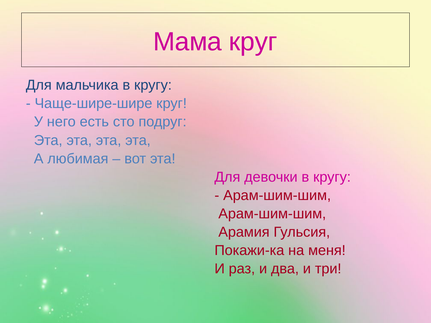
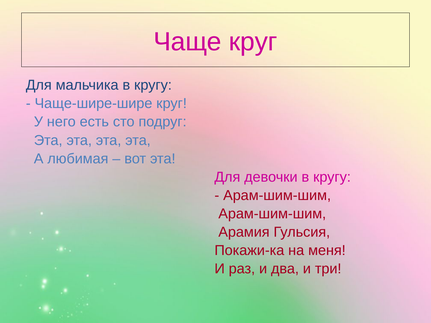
Мама: Мама -> Чаще
